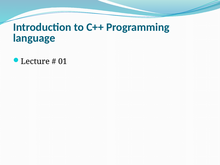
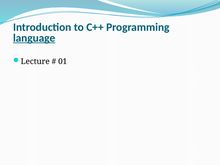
language underline: none -> present
